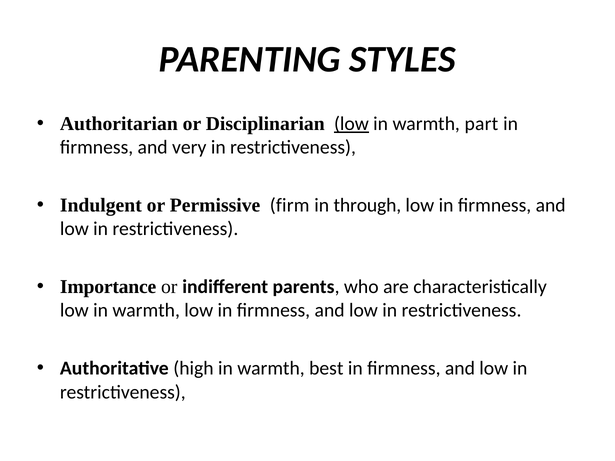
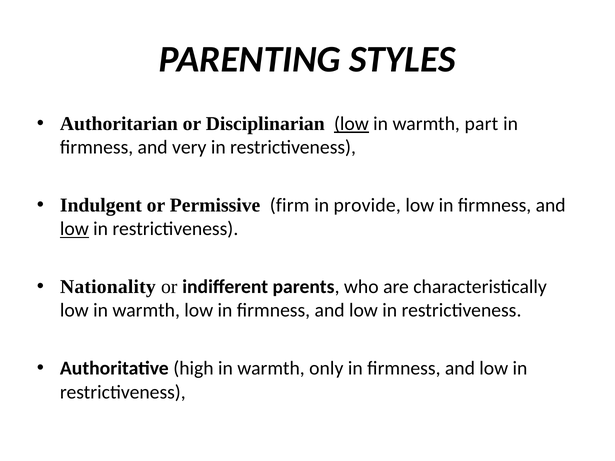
through: through -> provide
low at (74, 229) underline: none -> present
Importance: Importance -> Nationality
best: best -> only
